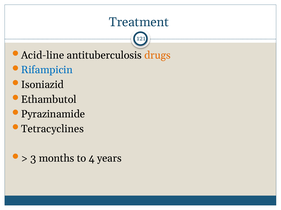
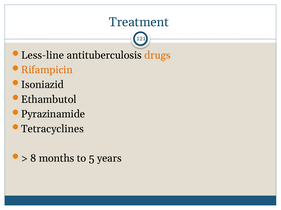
Acid-line: Acid-line -> Less-line
Rifampicin colour: blue -> orange
3: 3 -> 8
4: 4 -> 5
